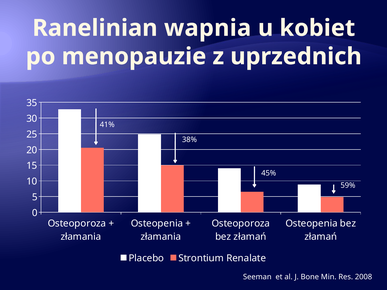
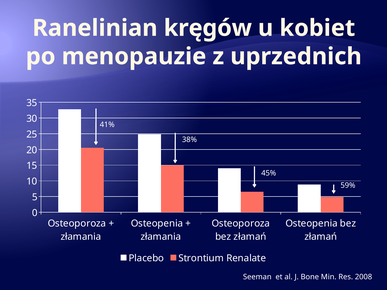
wapnia: wapnia -> kręgów
